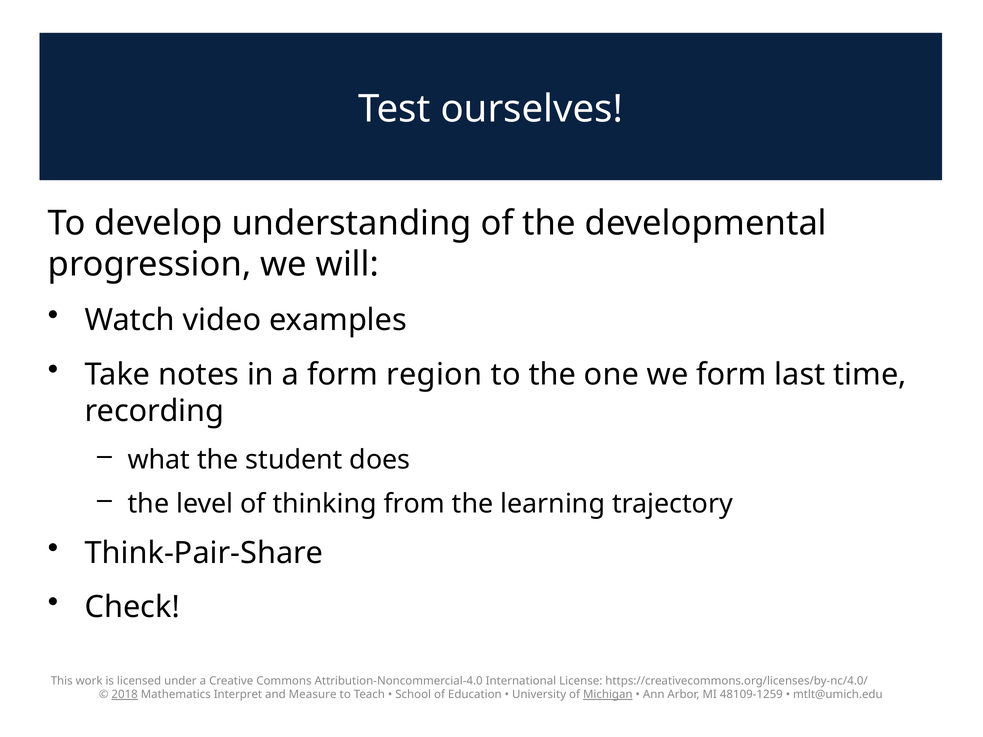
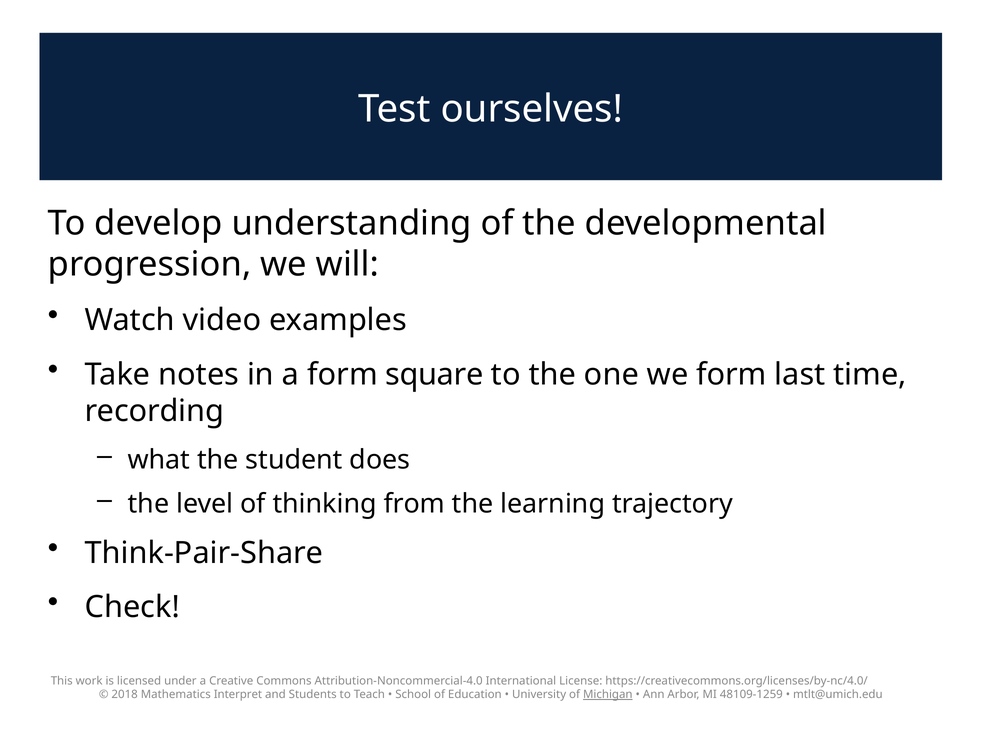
region: region -> square
2018 underline: present -> none
Measure: Measure -> Students
